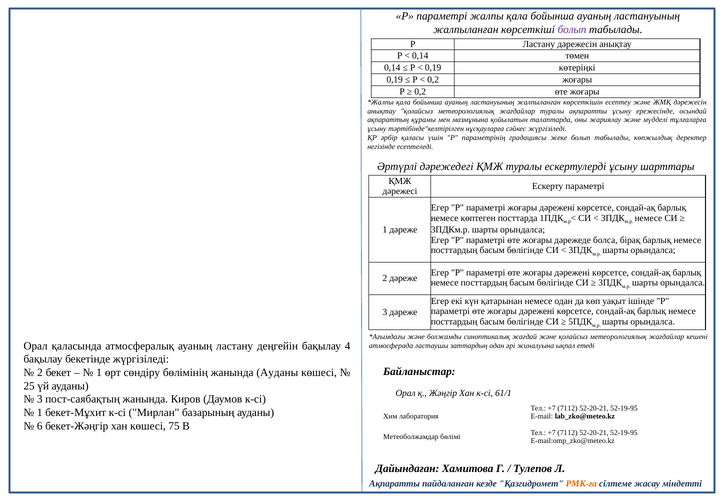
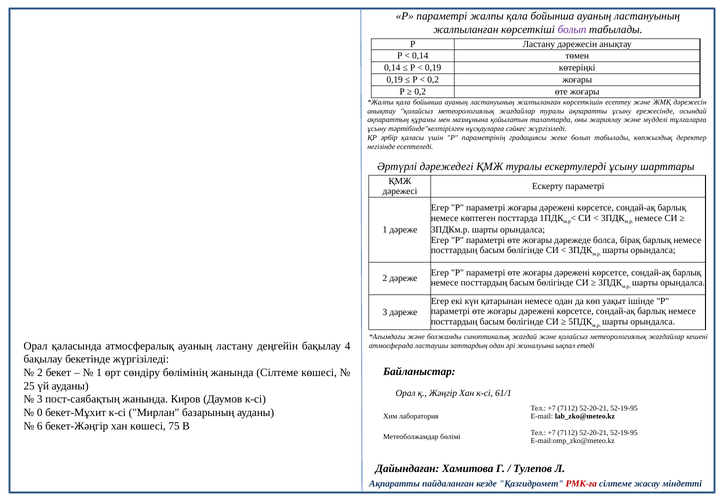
жанында Ауданы: Ауданы -> Сілтеме
1 at (40, 413): 1 -> 0
РМК-ға colour: orange -> red
